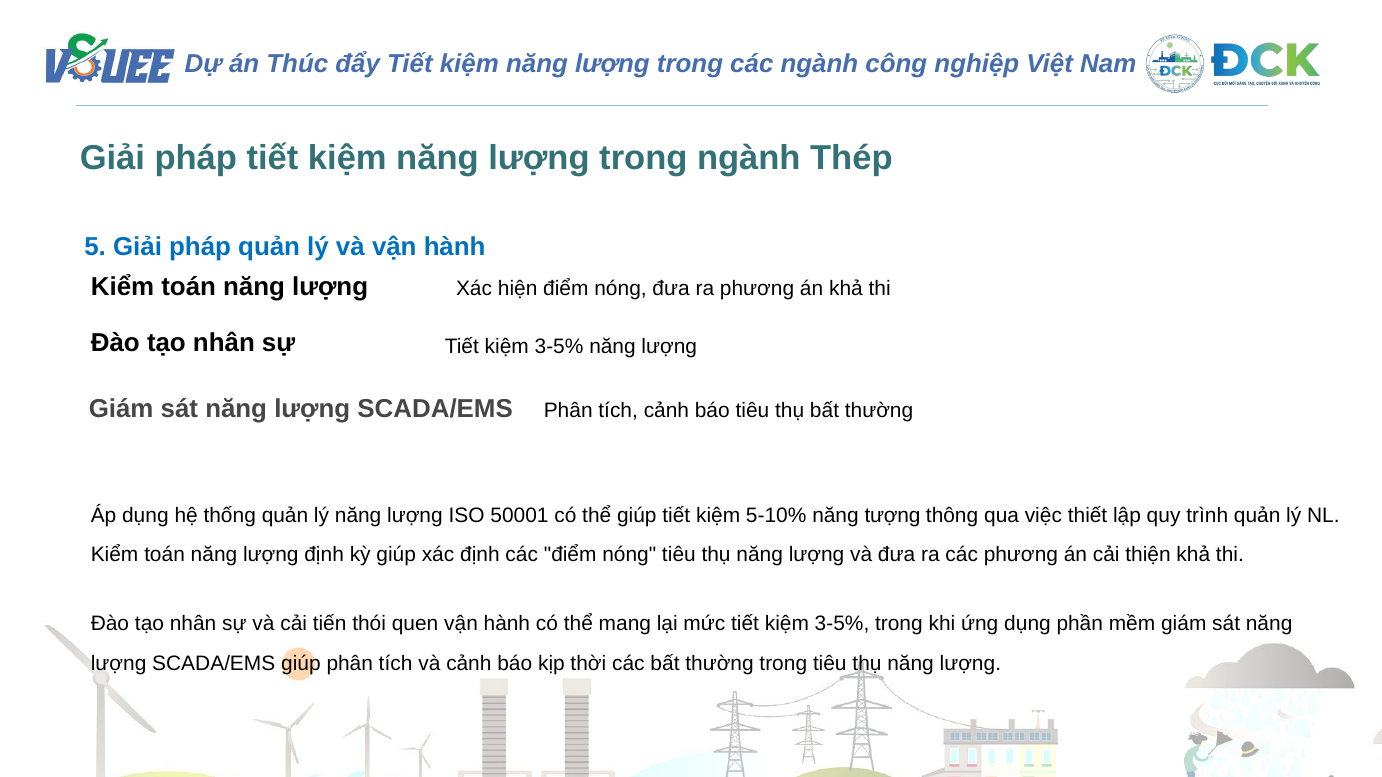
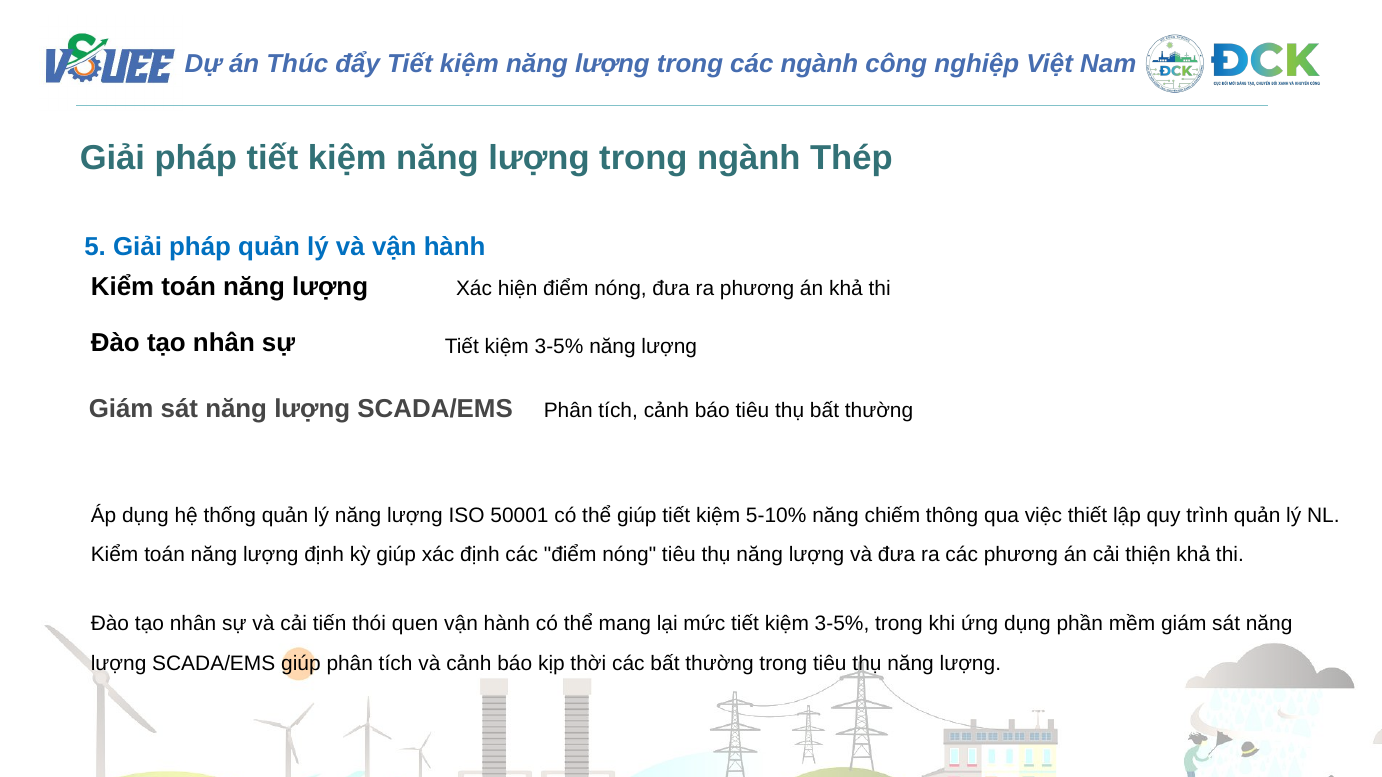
tượng: tượng -> chiếm
